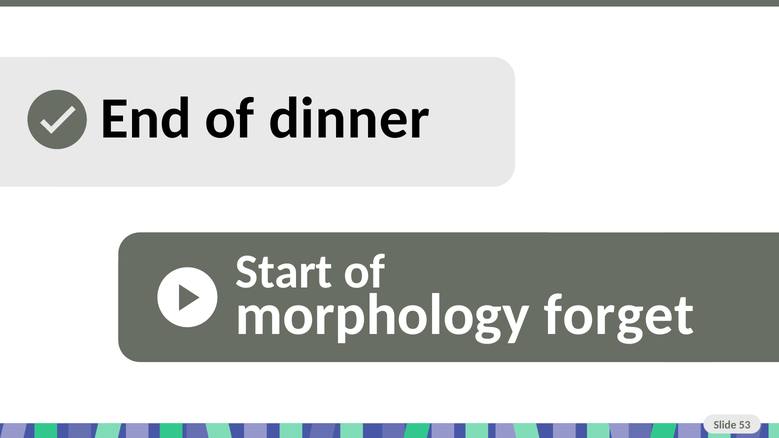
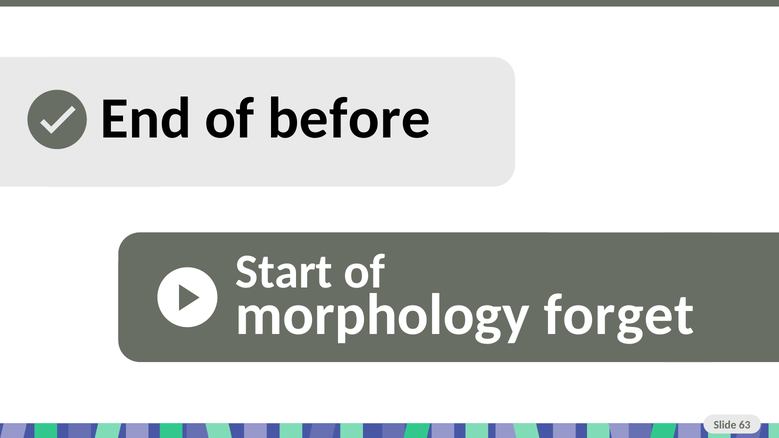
dinner: dinner -> before
53: 53 -> 63
